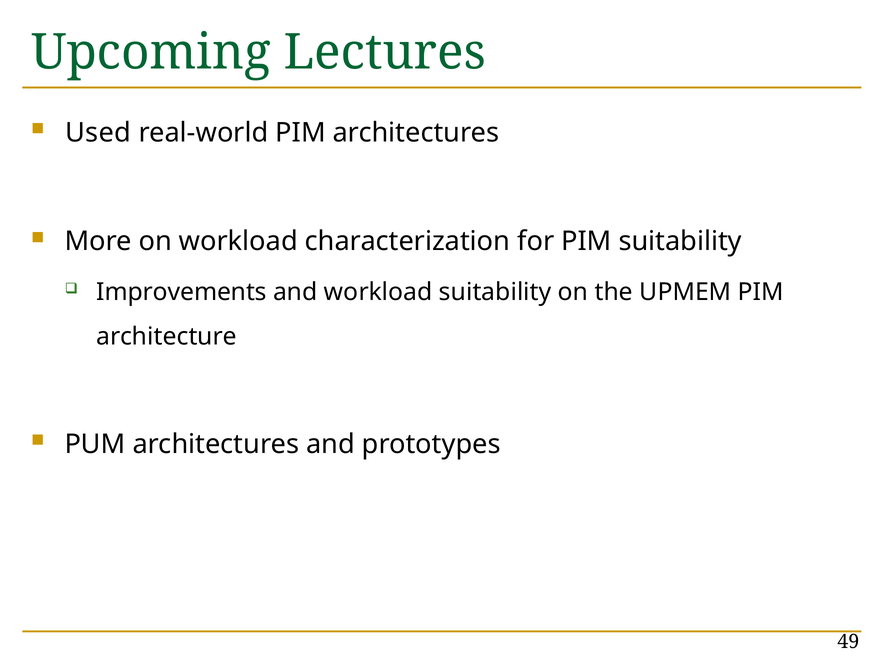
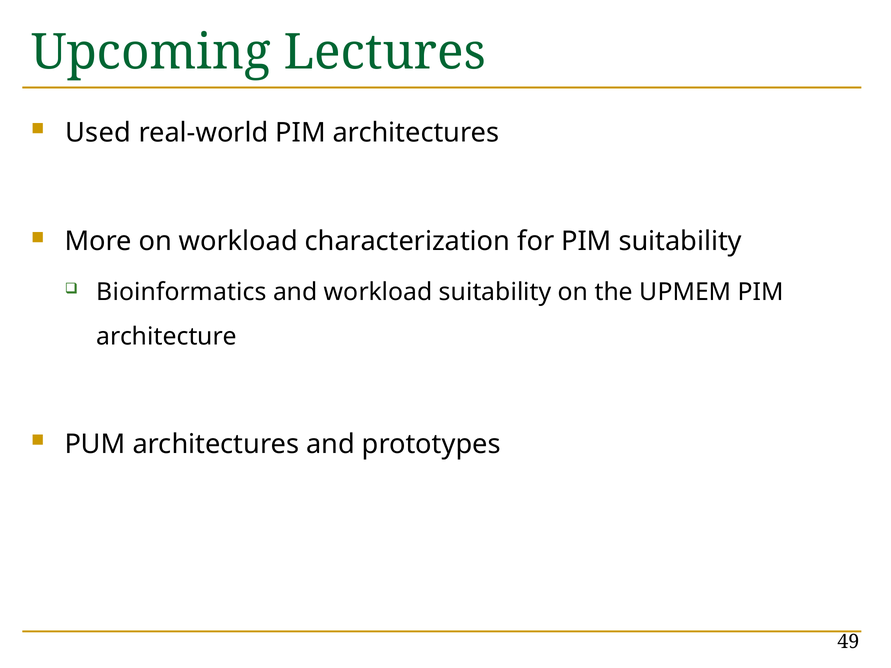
Improvements: Improvements -> Bioinformatics
